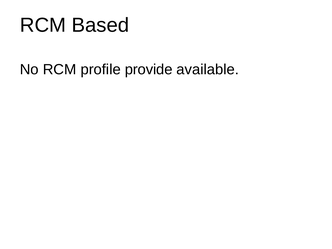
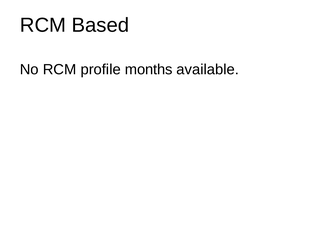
provide: provide -> months
